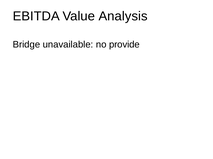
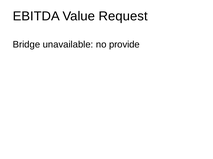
Analysis: Analysis -> Request
